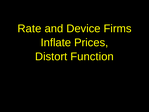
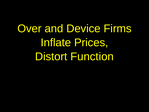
Rate: Rate -> Over
